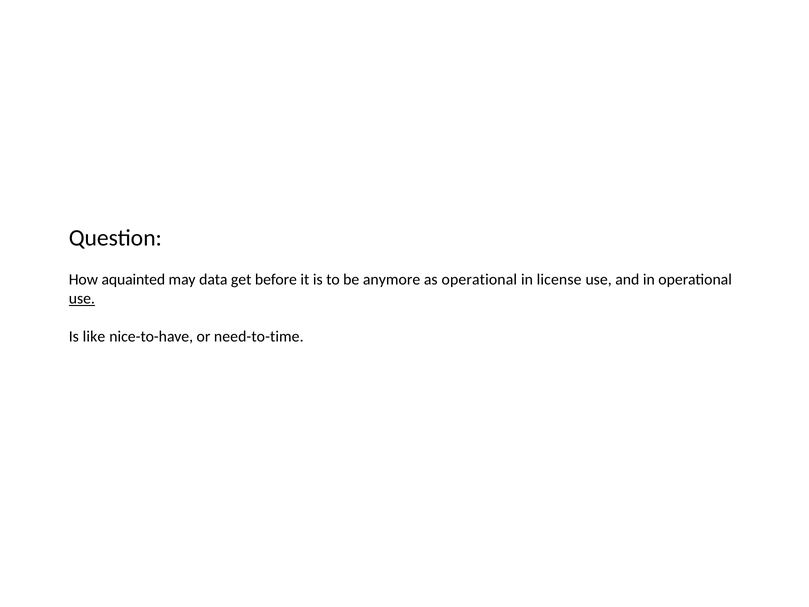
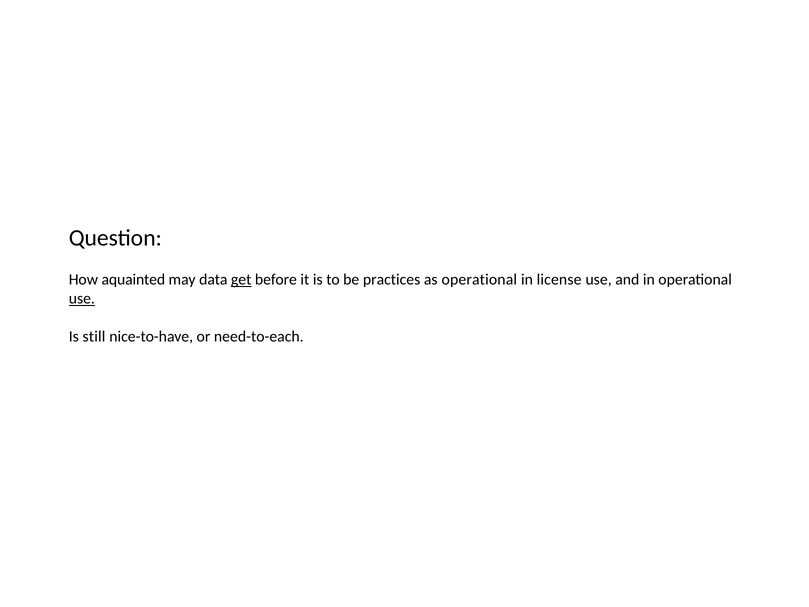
get underline: none -> present
anymore: anymore -> practices
like: like -> still
need-to-time: need-to-time -> need-to-each
